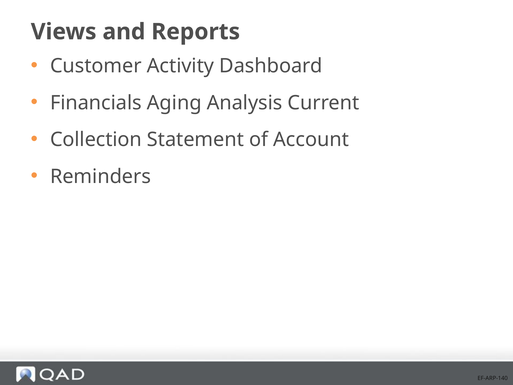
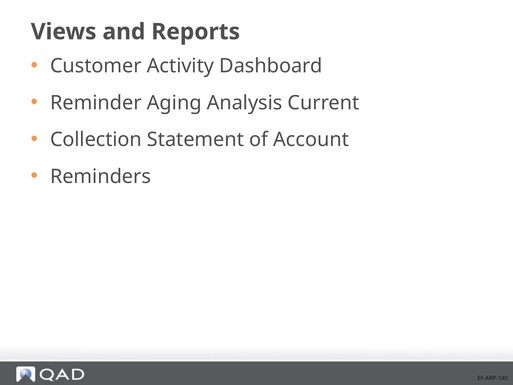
Financials: Financials -> Reminder
